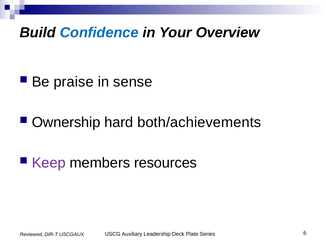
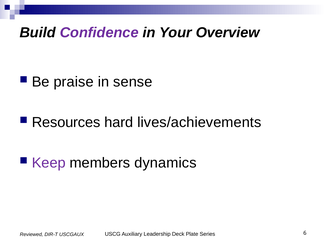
Confidence colour: blue -> purple
Ownership: Ownership -> Resources
both/achievements: both/achievements -> lives/achievements
resources: resources -> dynamics
